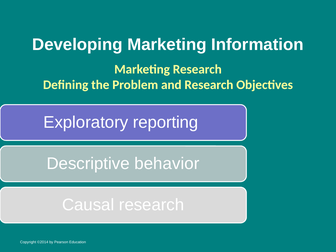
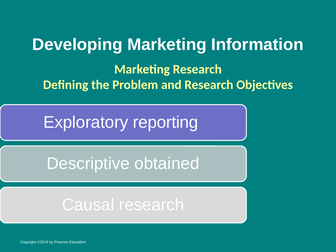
behavior: behavior -> obtained
